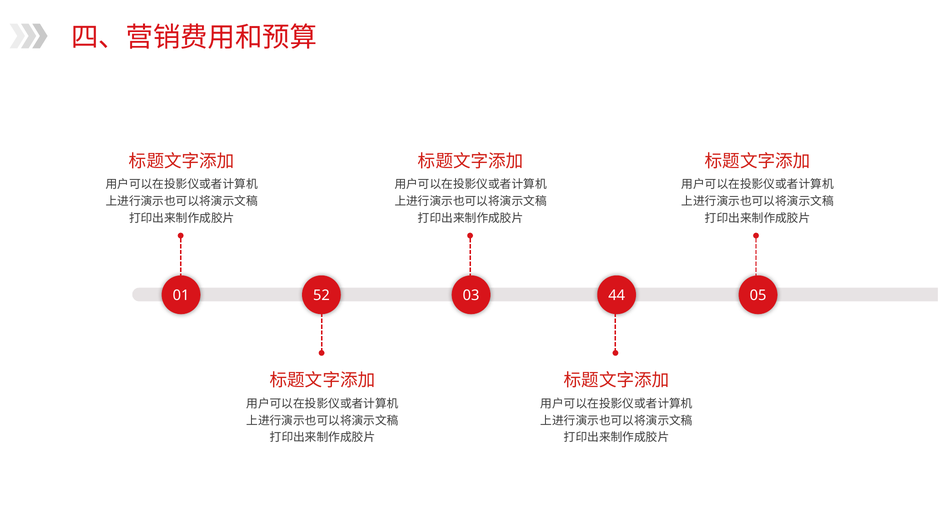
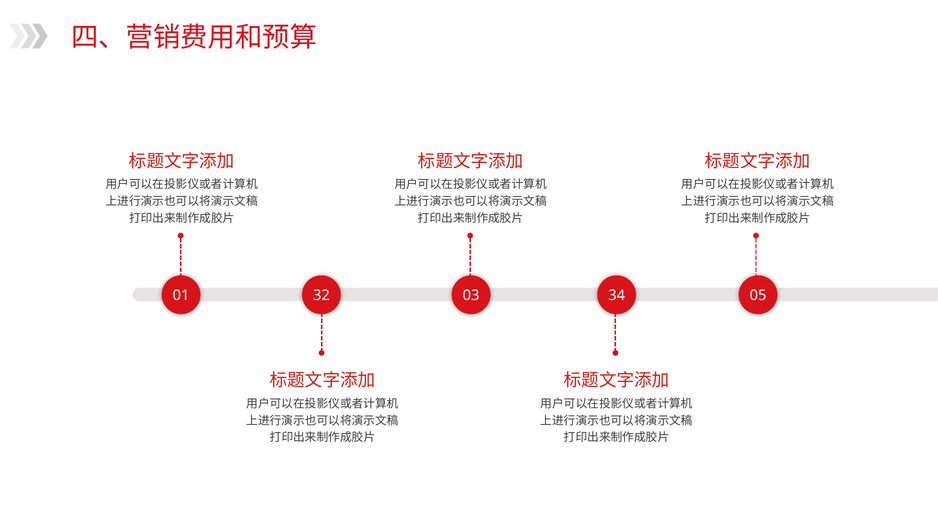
52: 52 -> 32
44: 44 -> 34
